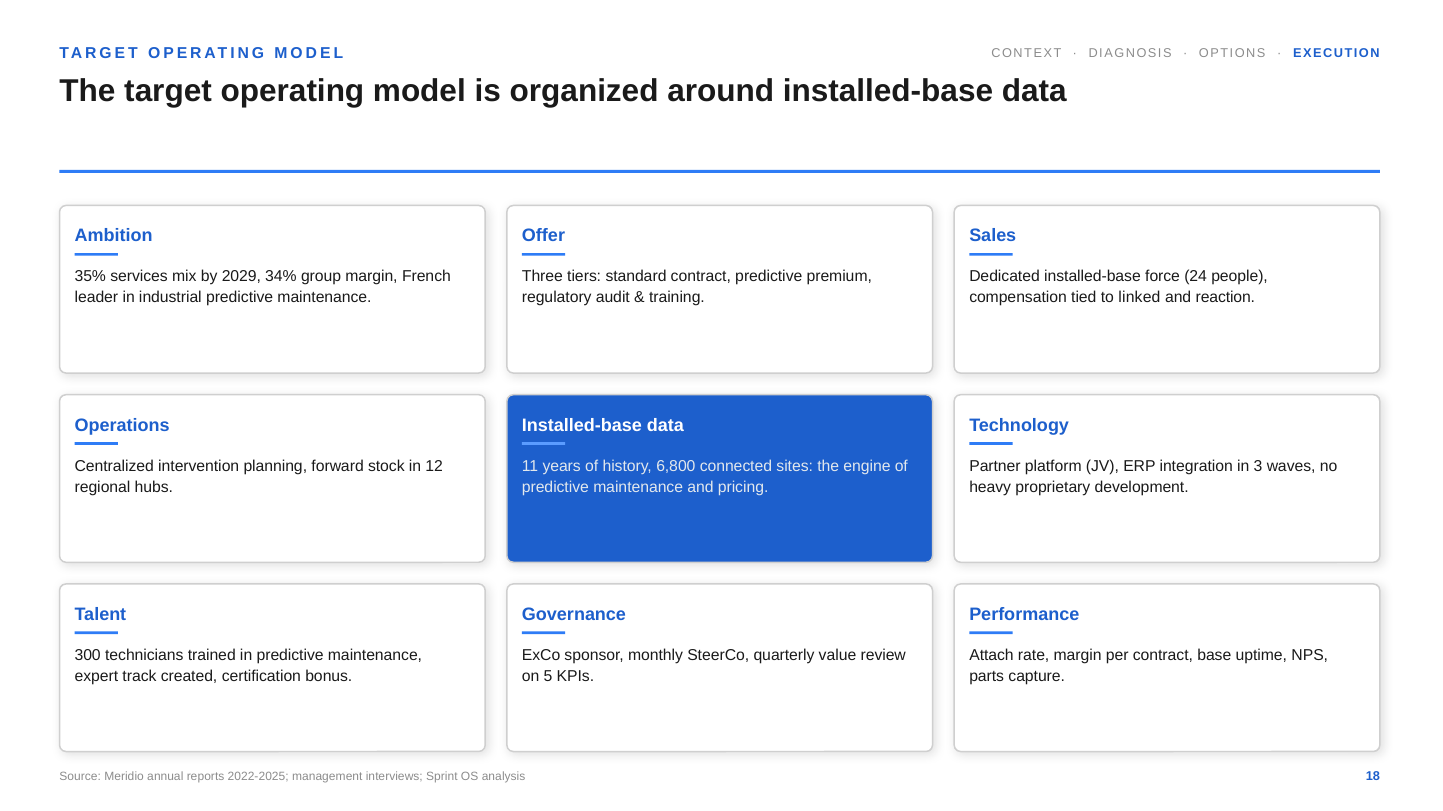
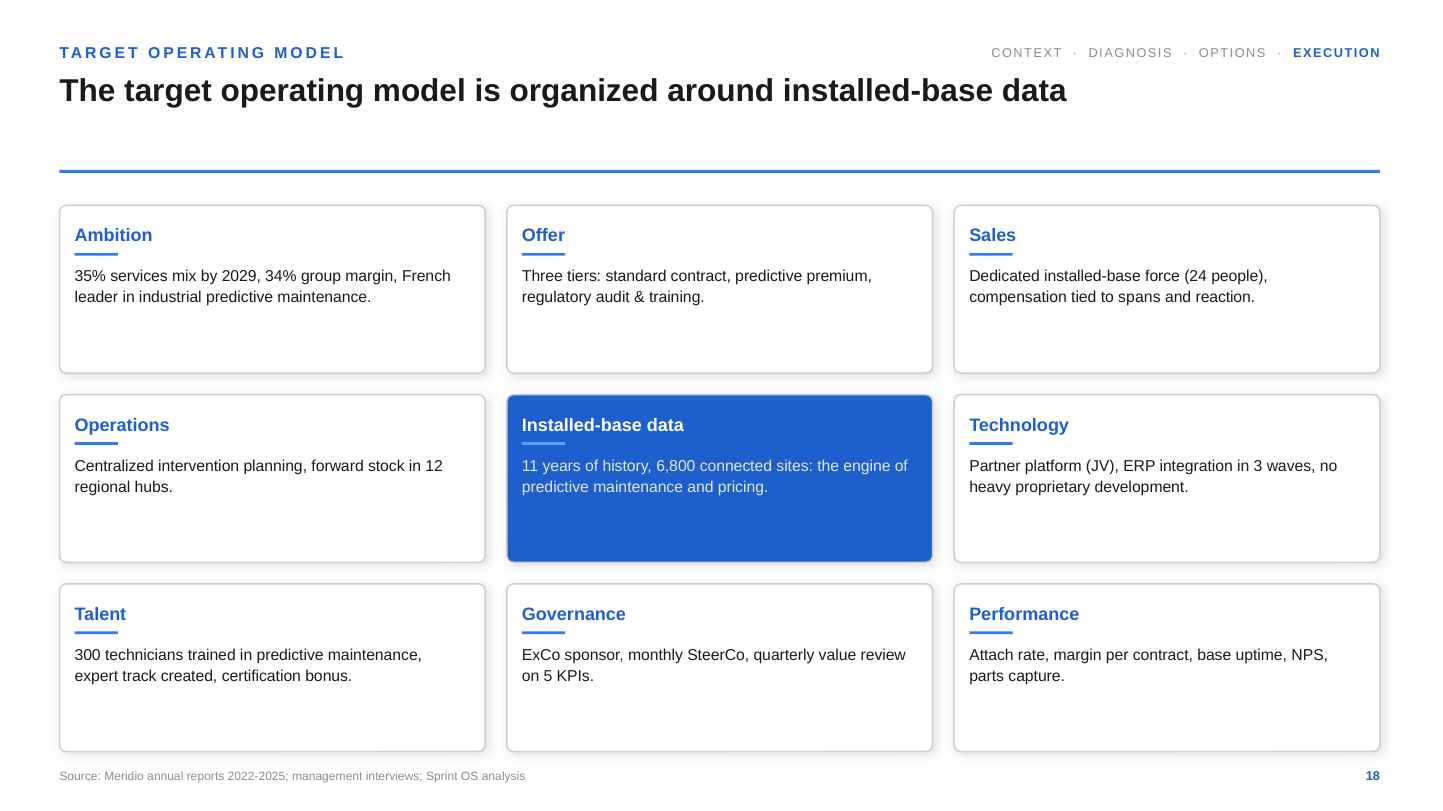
linked: linked -> spans
